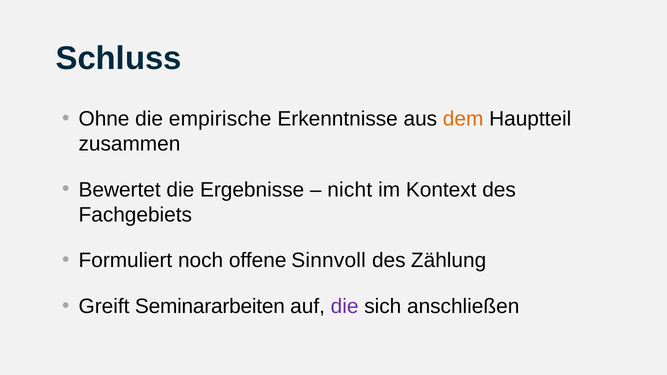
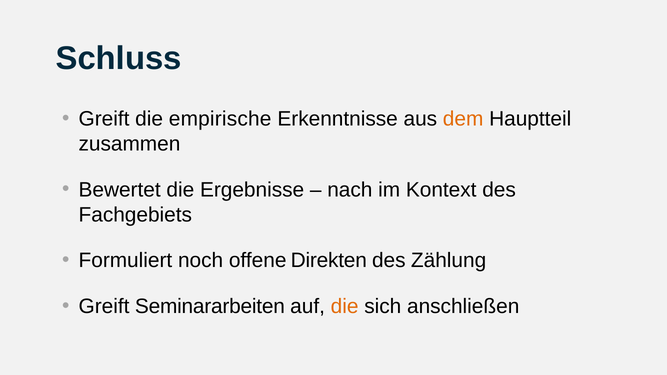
Ohne at (104, 119): Ohne -> Greift
nicht: nicht -> nach
Sinnvoll: Sinnvoll -> Direkten
die at (345, 307) colour: purple -> orange
